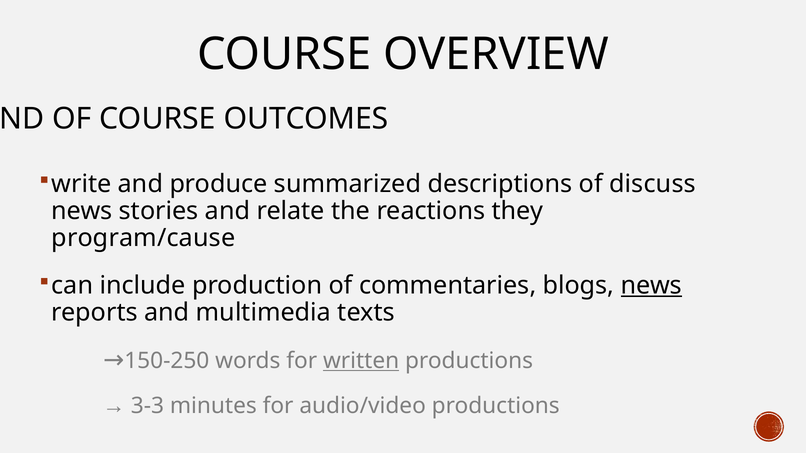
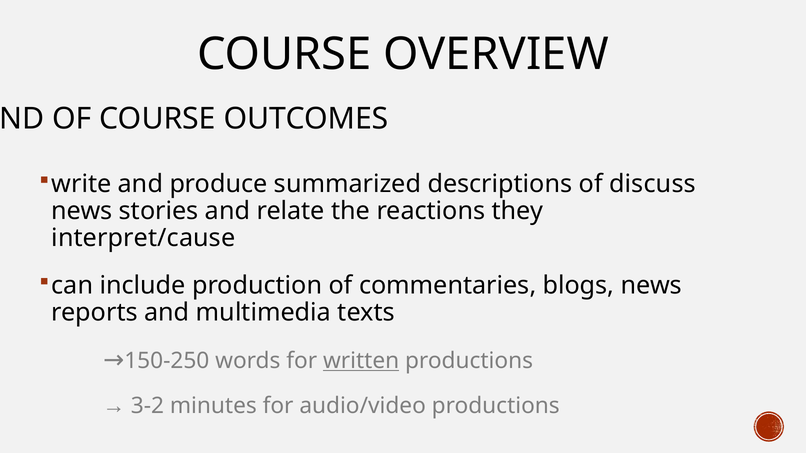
program/cause: program/cause -> interpret/cause
news at (651, 286) underline: present -> none
3-3: 3-3 -> 3-2
